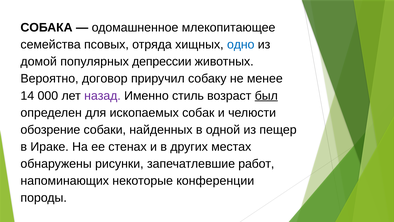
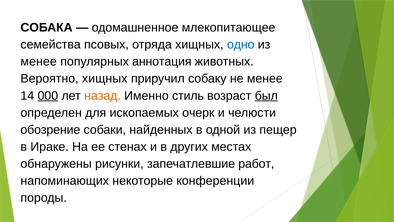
домой at (39, 62): домой -> менее
депрессии: депрессии -> аннотация
Вероятно договор: договор -> хищных
000 underline: none -> present
назад colour: purple -> orange
собак: собак -> очерк
